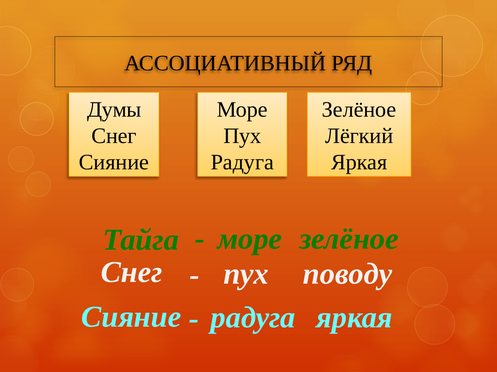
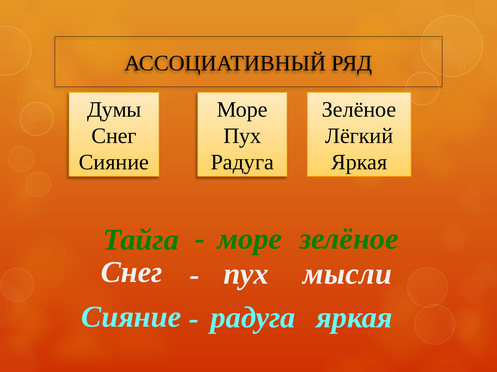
поводу: поводу -> мысли
